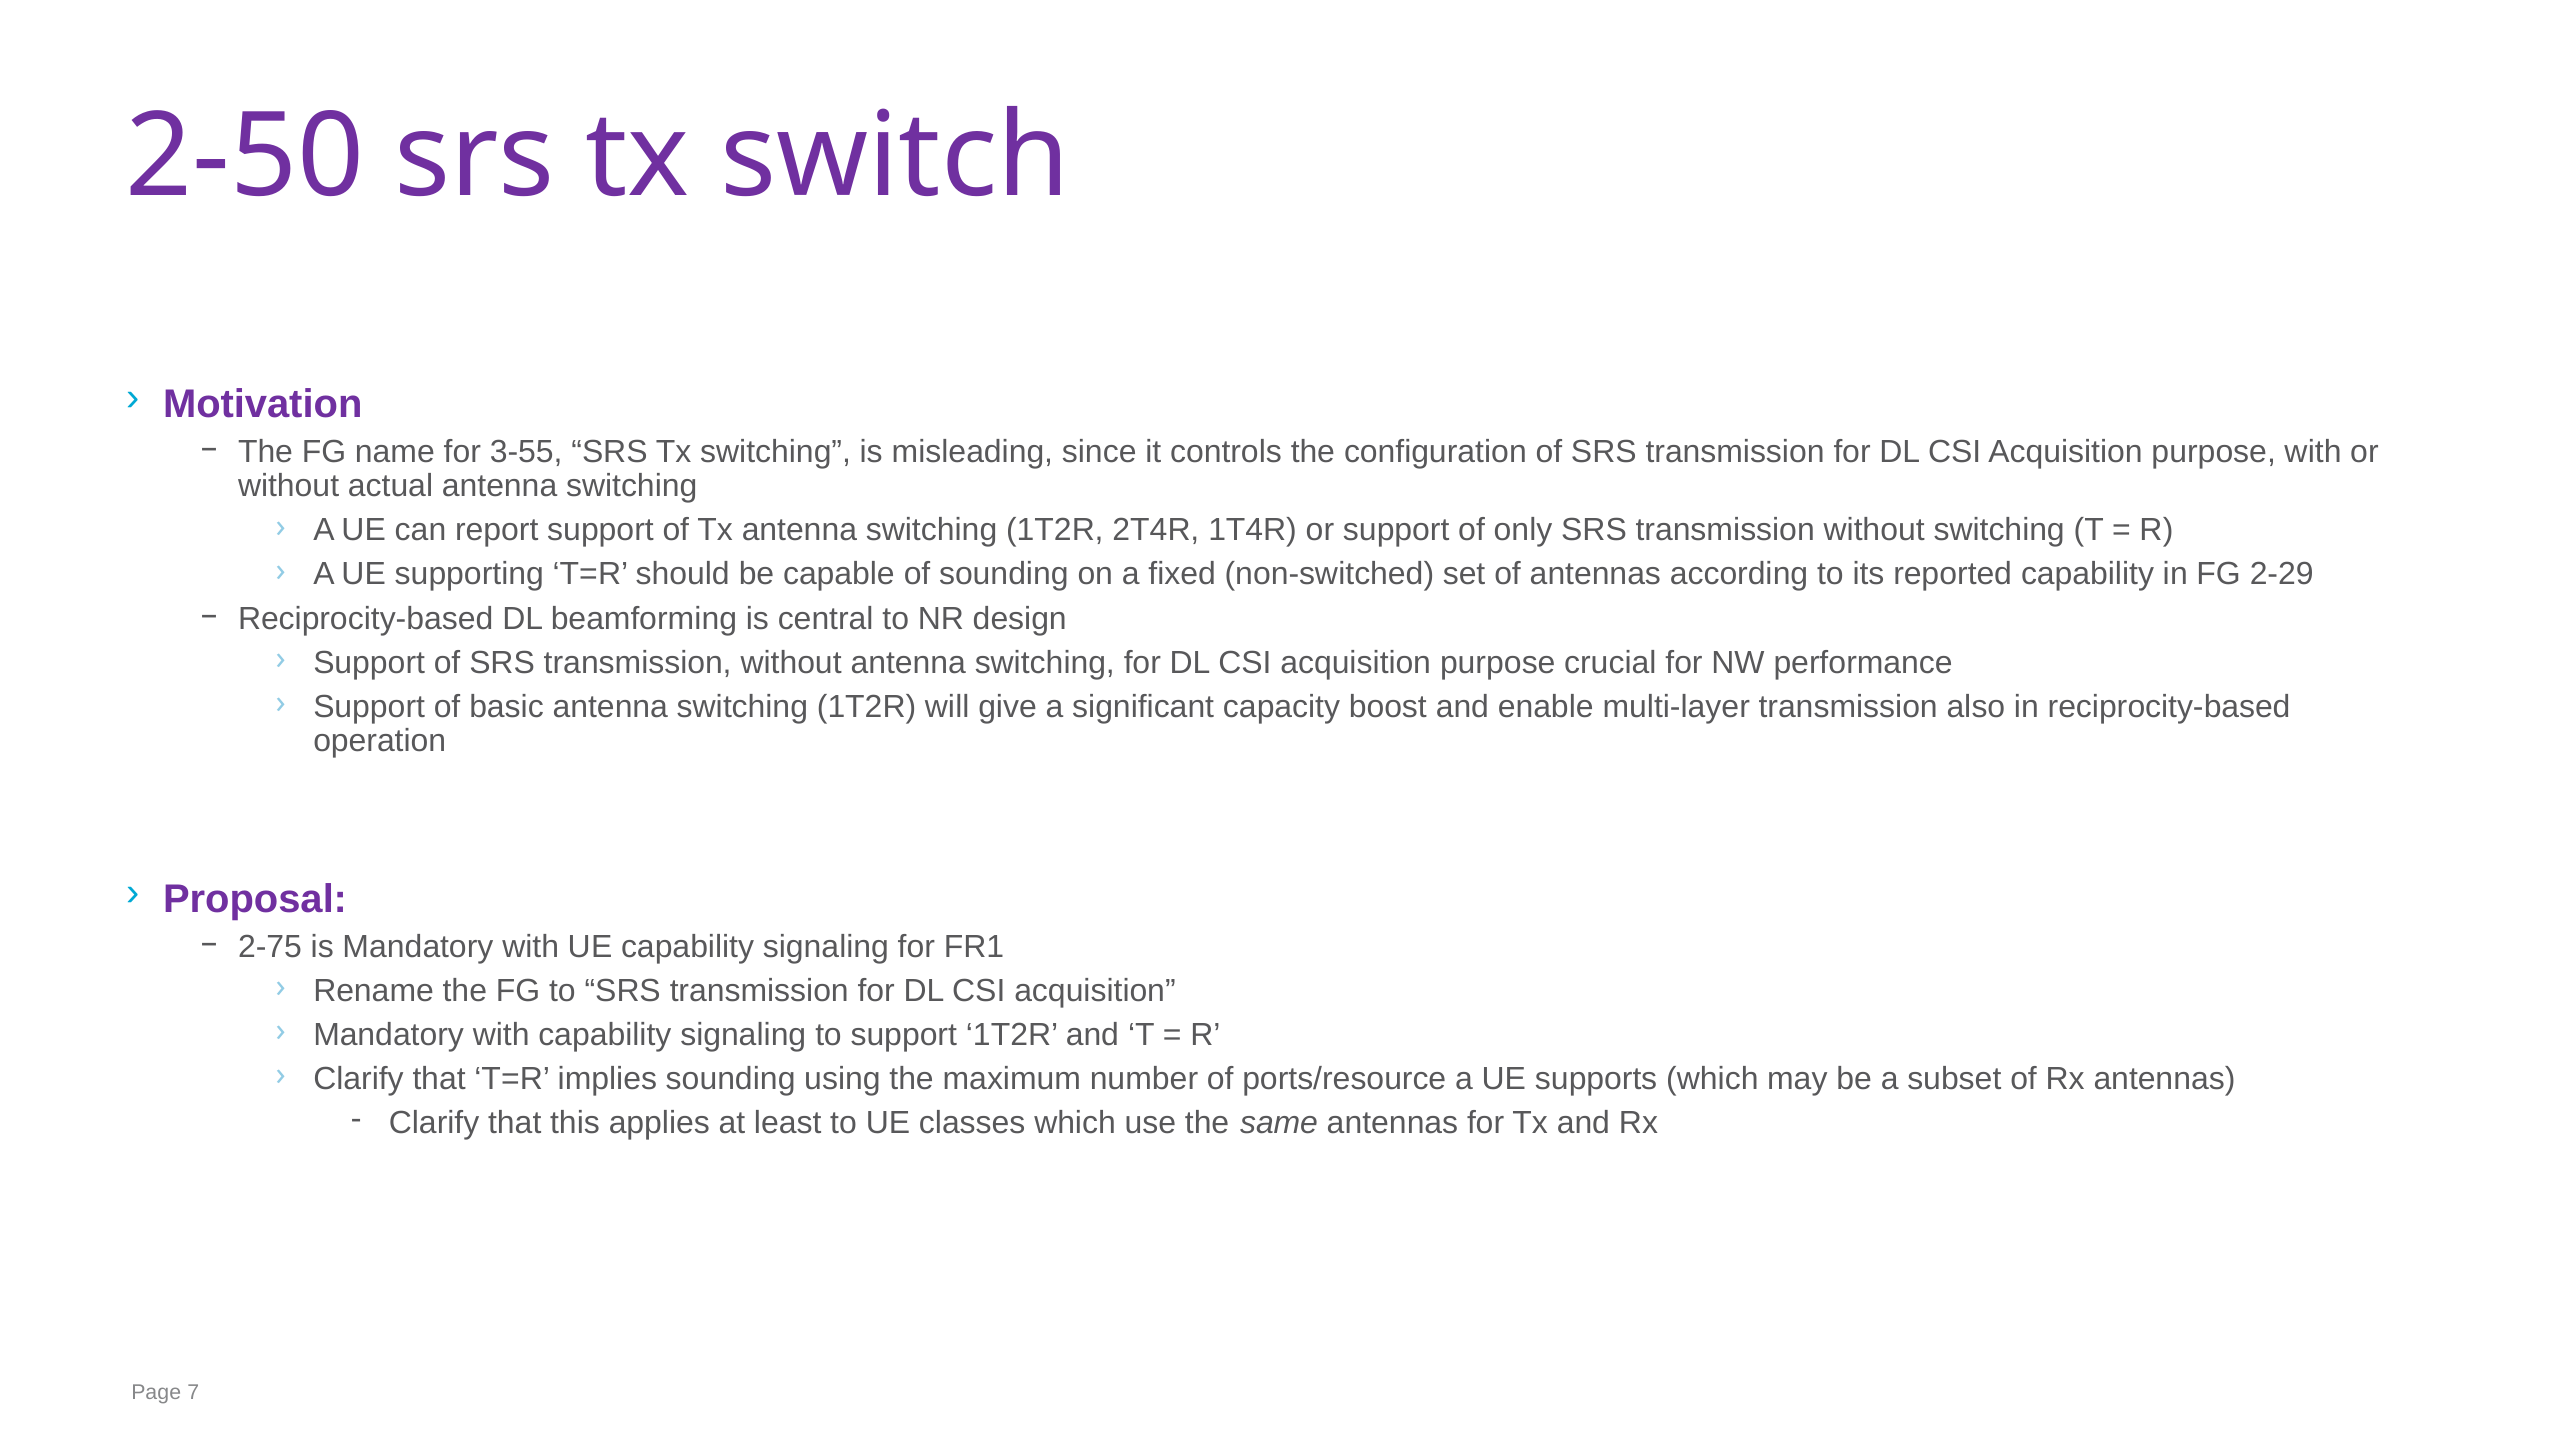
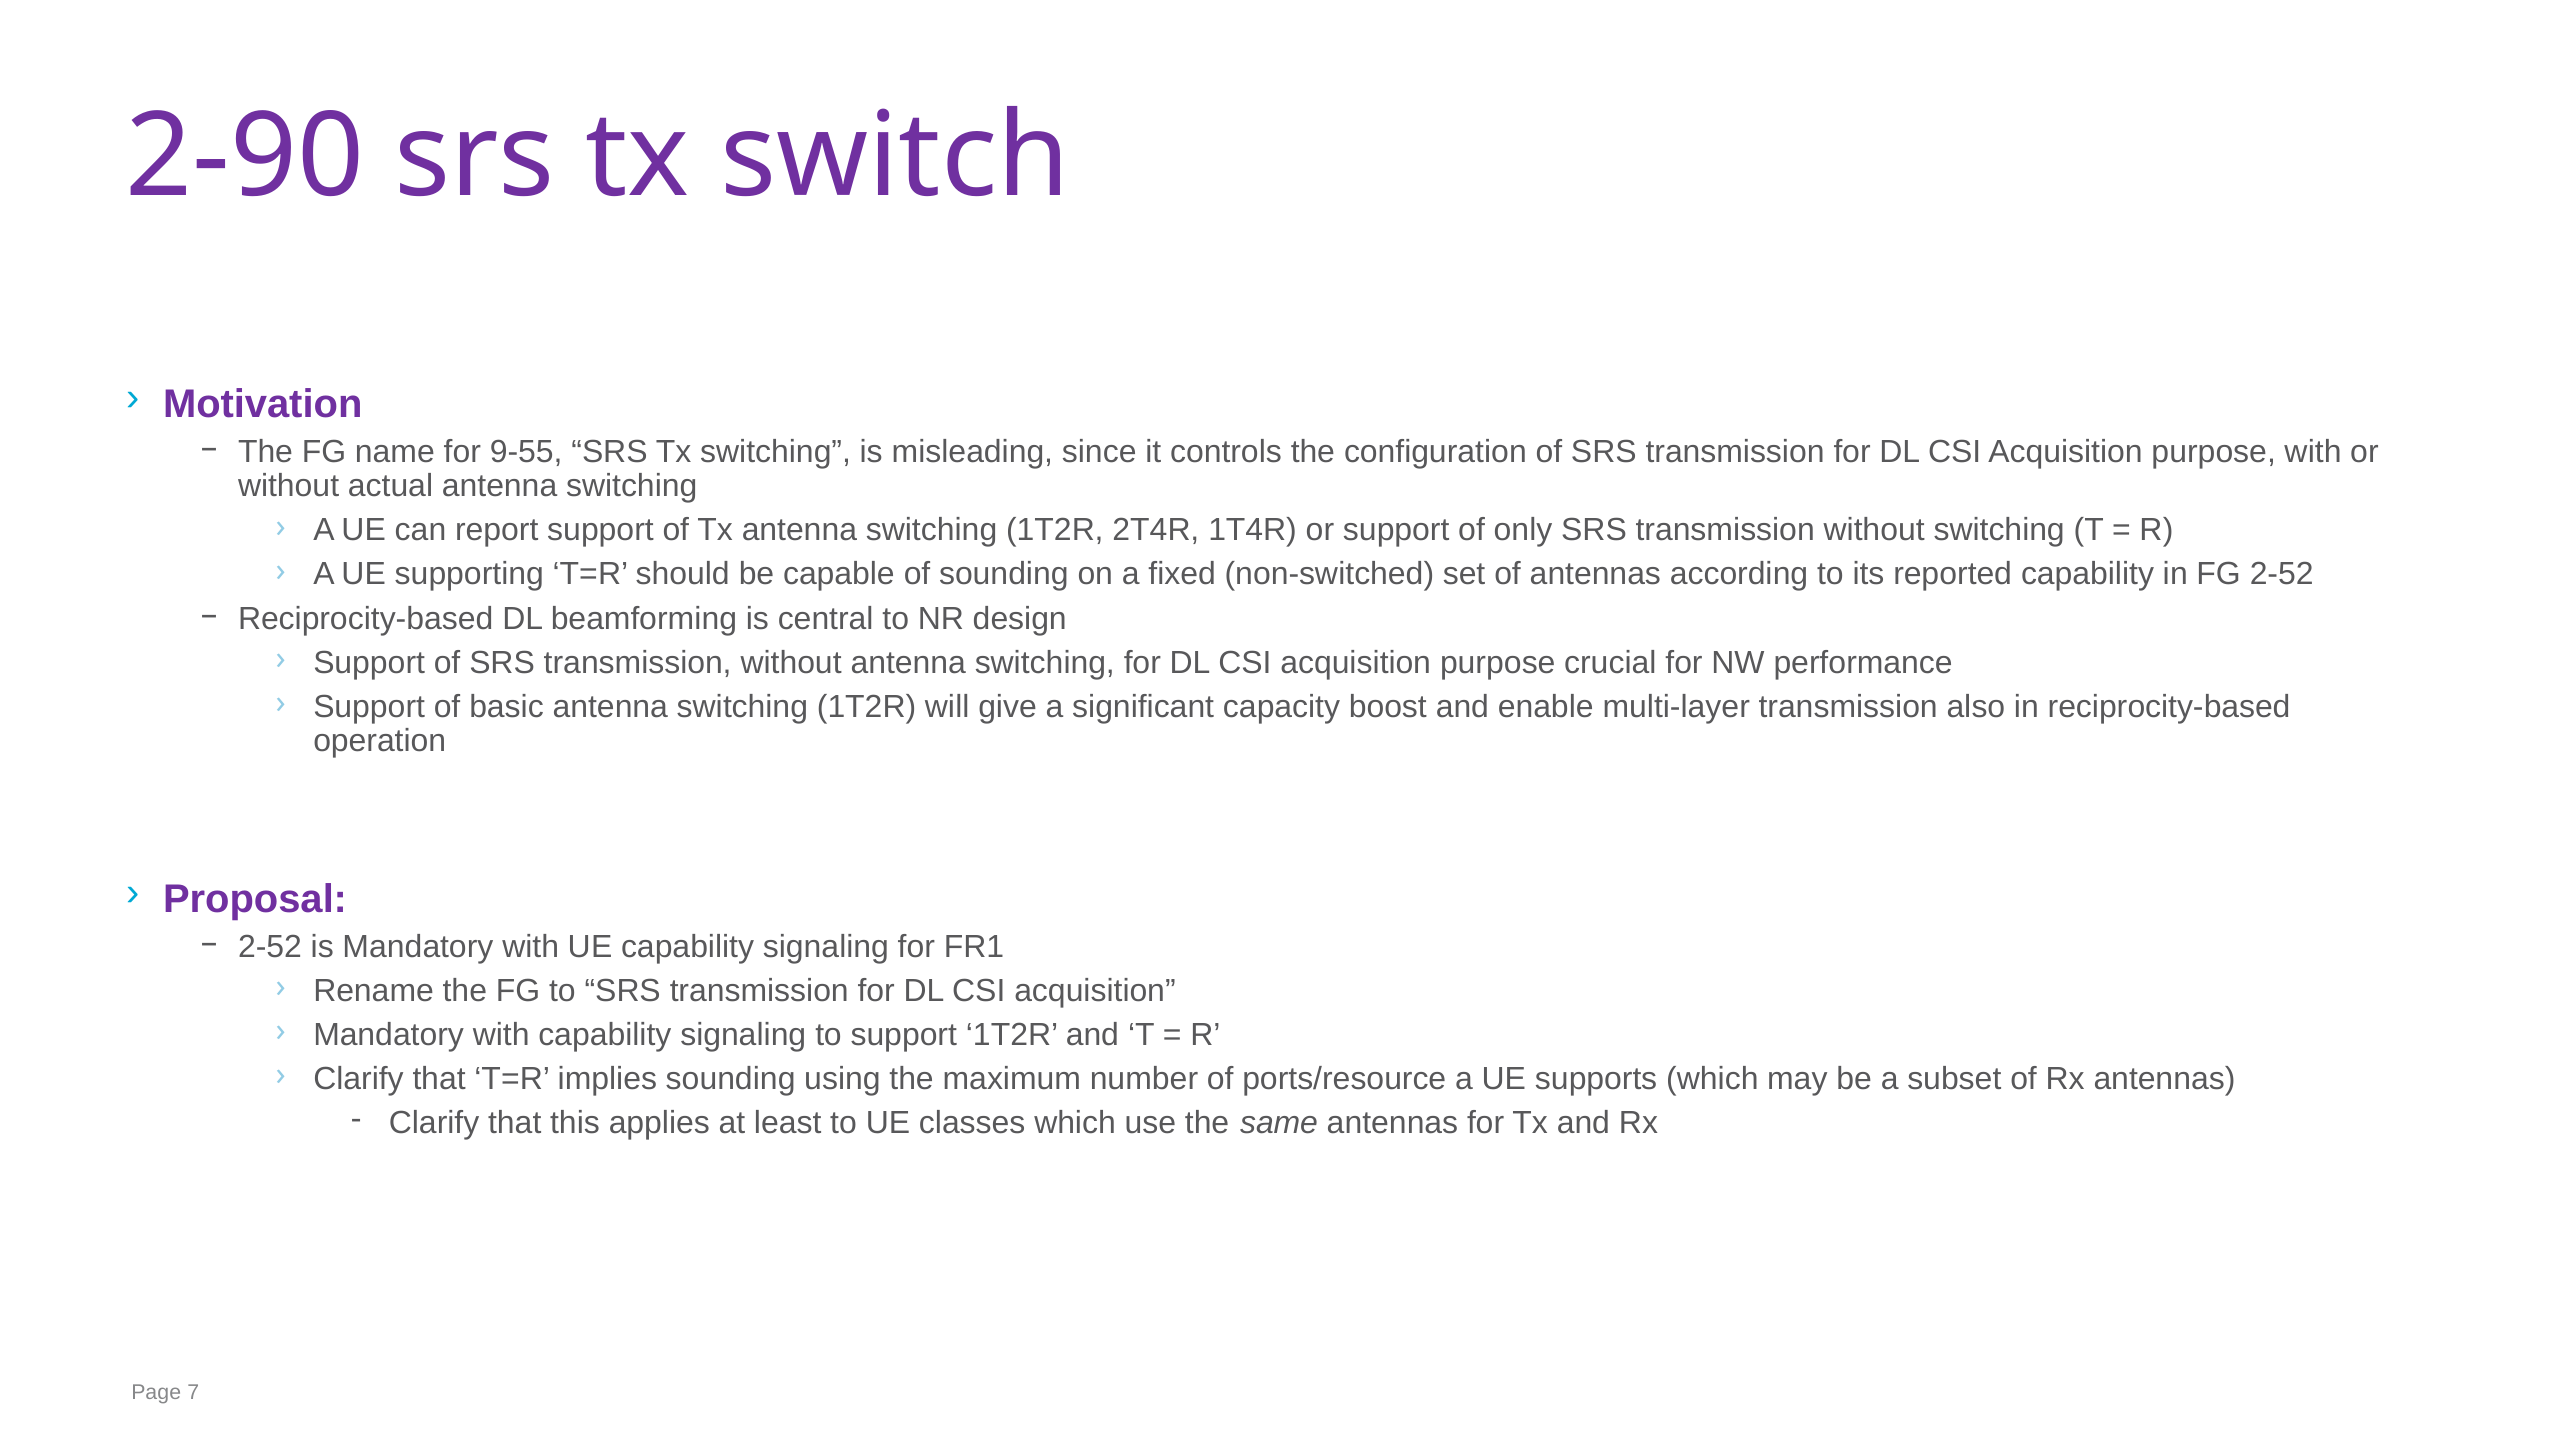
2-50: 2-50 -> 2-90
3-55: 3-55 -> 9-55
FG 2-29: 2-29 -> 2-52
2-75 at (270, 947): 2-75 -> 2-52
